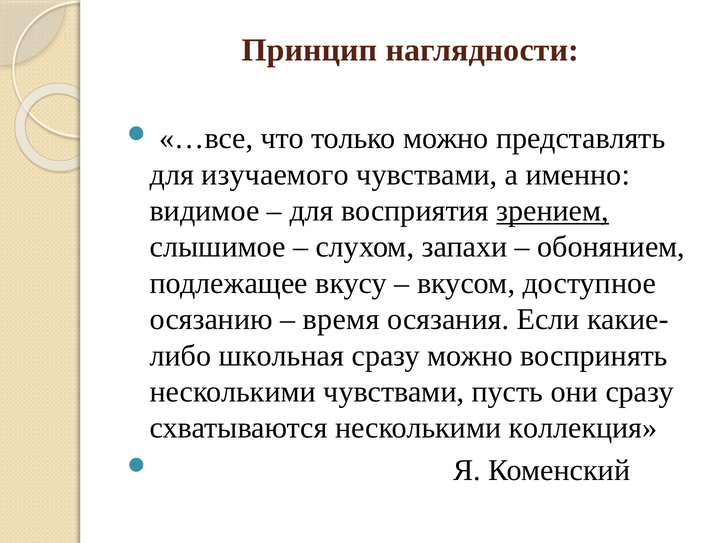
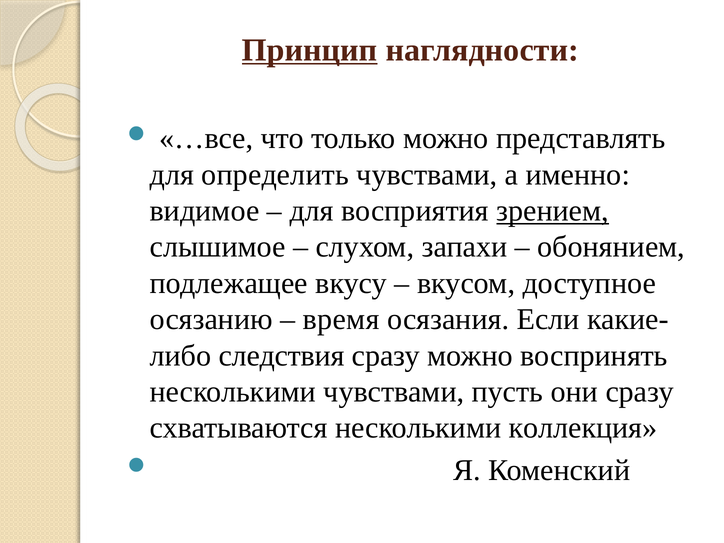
Принцип underline: none -> present
изучаемого: изучаемого -> определить
школьная: школьная -> следствия
